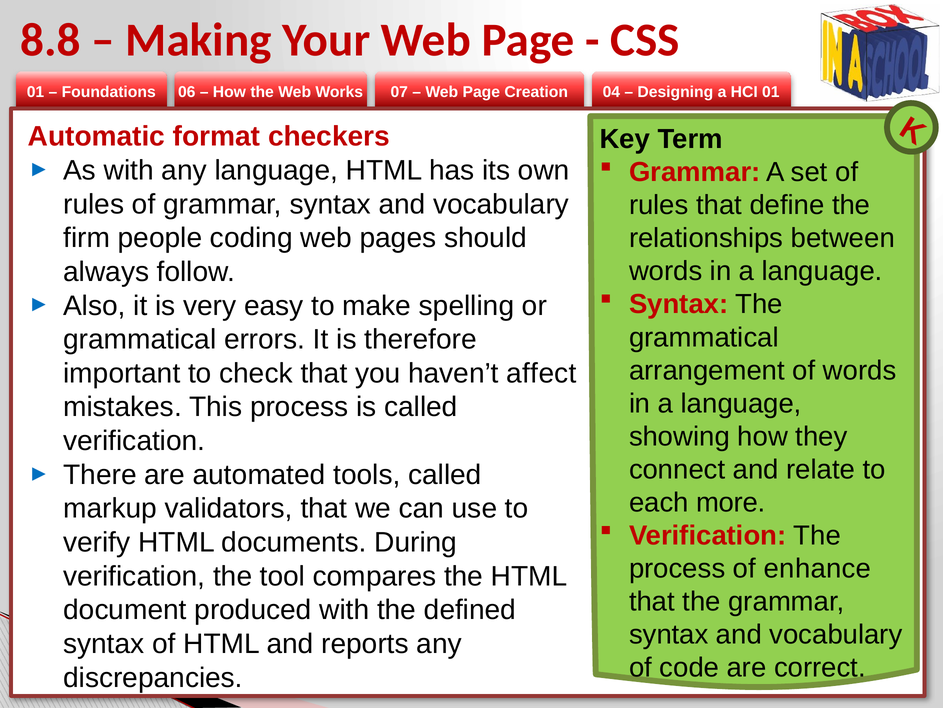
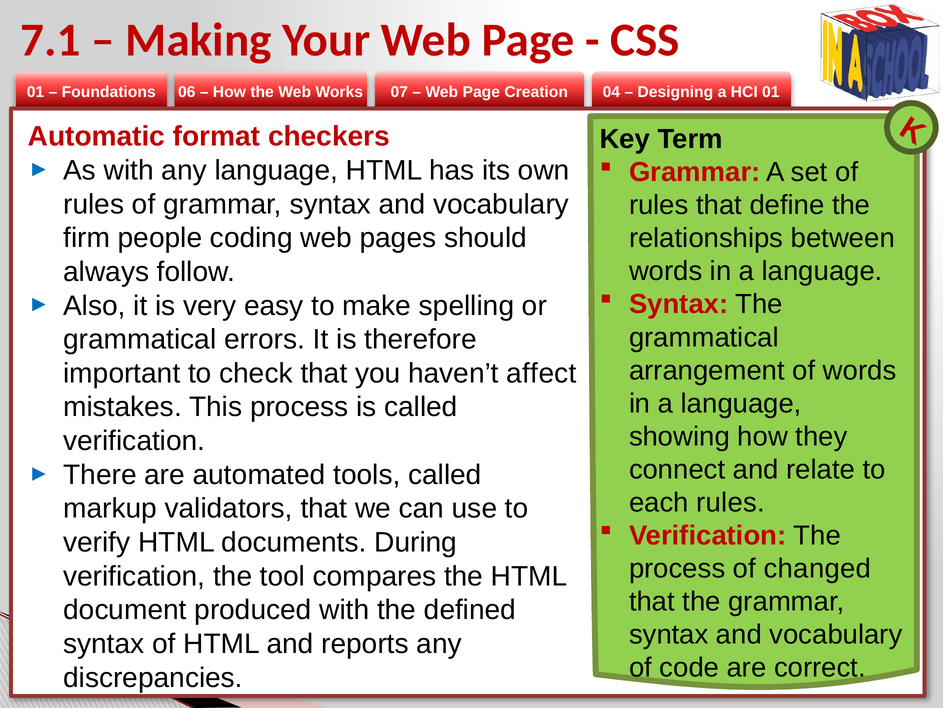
8.8: 8.8 -> 7.1
each more: more -> rules
enhance: enhance -> changed
